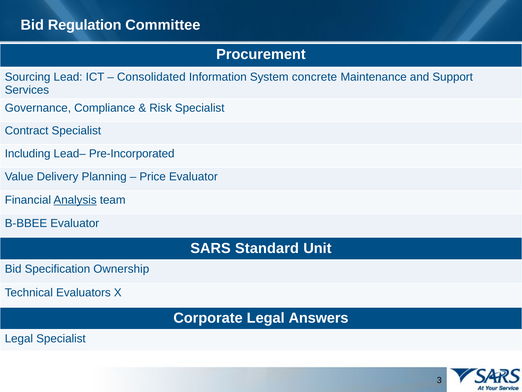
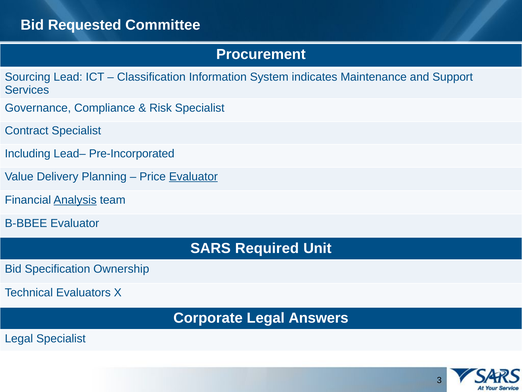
Regulation: Regulation -> Requested
Consolidated: Consolidated -> Classification
concrete: concrete -> indicates
Evaluator at (193, 176) underline: none -> present
Standard: Standard -> Required
